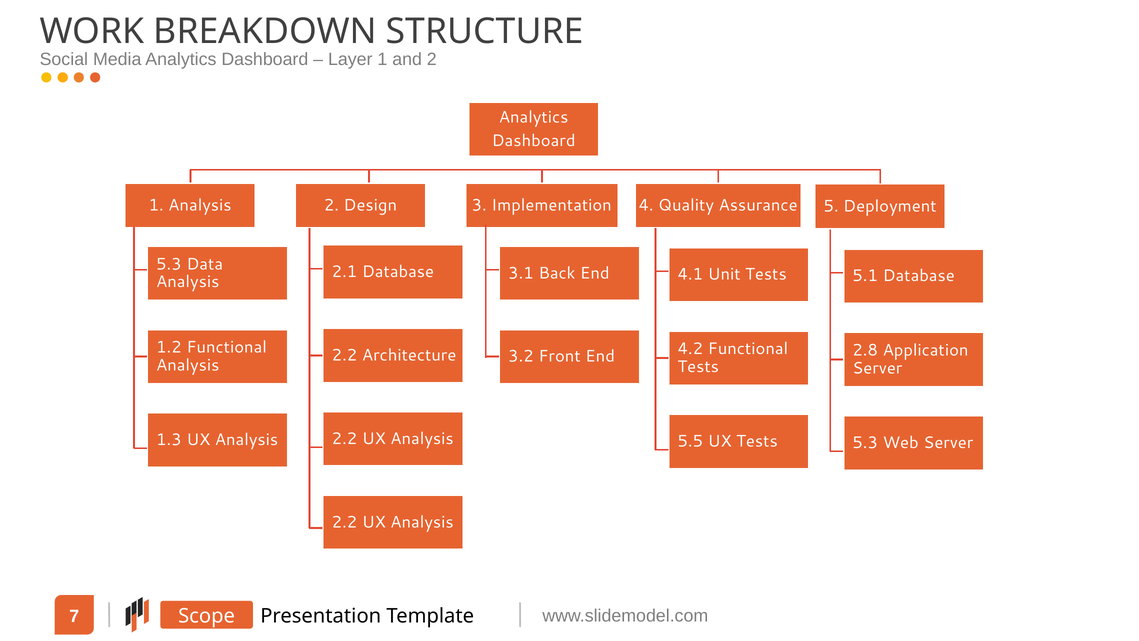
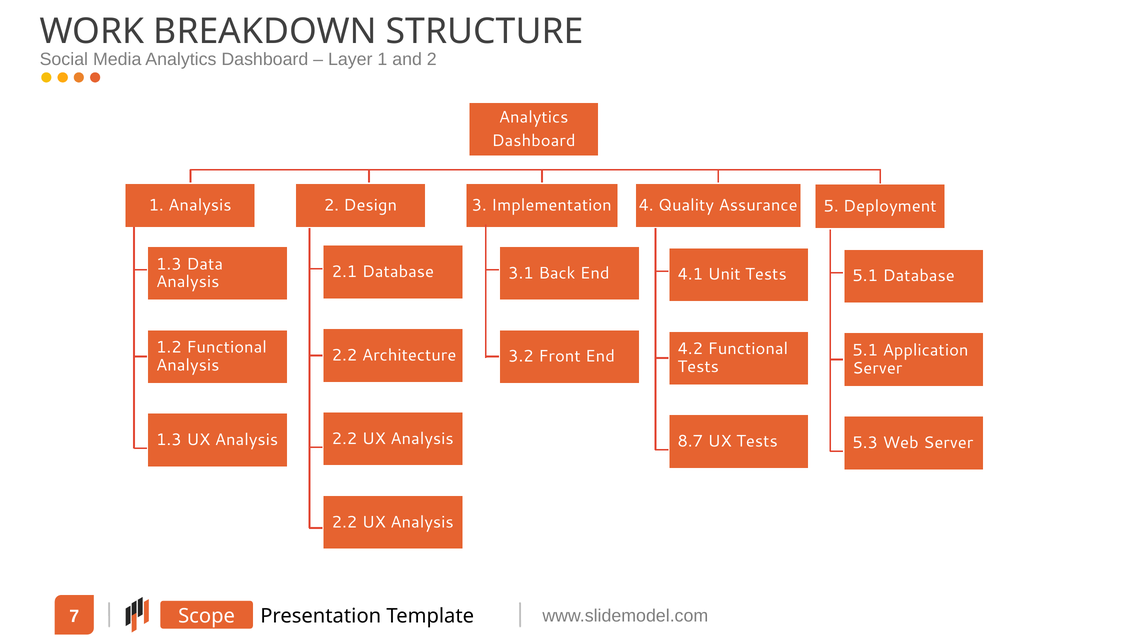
5.3 at (169, 264): 5.3 -> 1.3
2.8 at (865, 350): 2.8 -> 5.1
5.5: 5.5 -> 8.7
